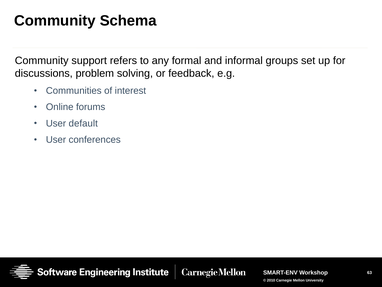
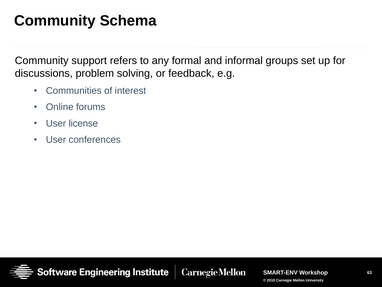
default: default -> license
